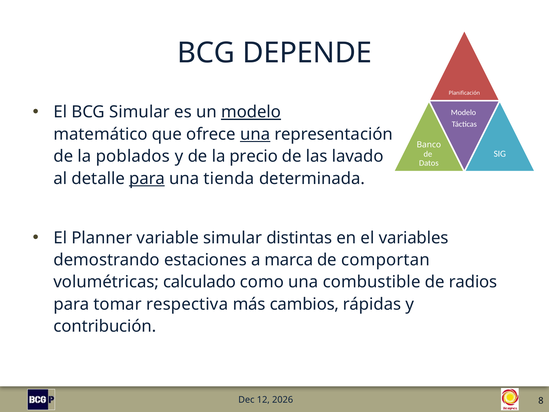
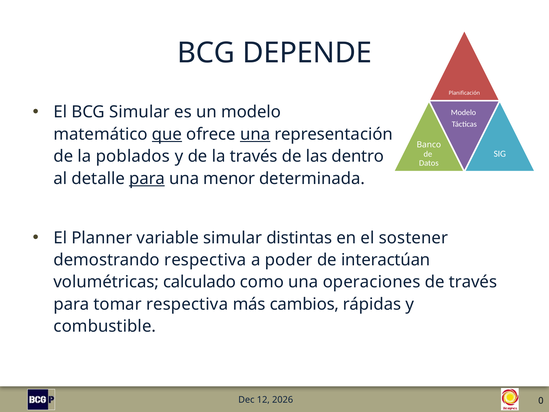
modelo at (251, 112) underline: present -> none
que underline: none -> present
la precio: precio -> través
lavado: lavado -> dentro
tienda: tienda -> menor
variables: variables -> sostener
demostrando estaciones: estaciones -> respectiva
marca: marca -> poder
comportan: comportan -> interactúan
combustible: combustible -> operaciones
de radios: radios -> través
contribución: contribución -> combustible
8: 8 -> 0
